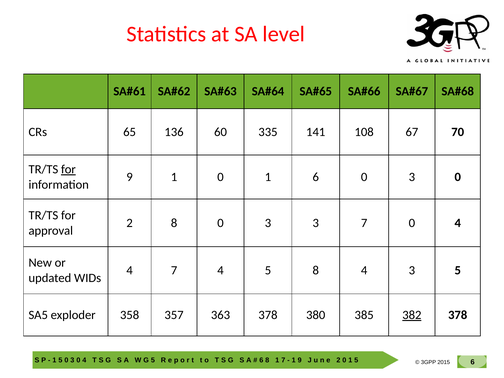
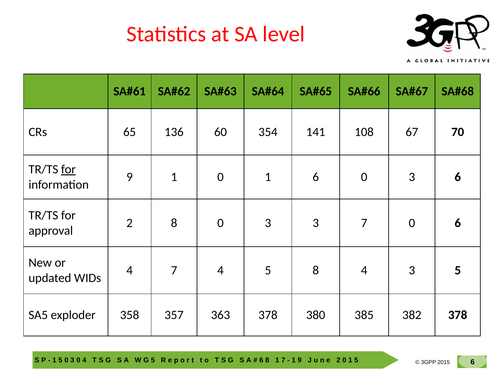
335: 335 -> 354
6 0 3 0: 0 -> 6
7 0 4: 4 -> 6
382 underline: present -> none
